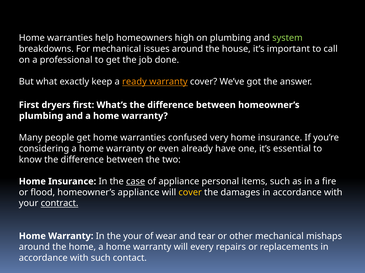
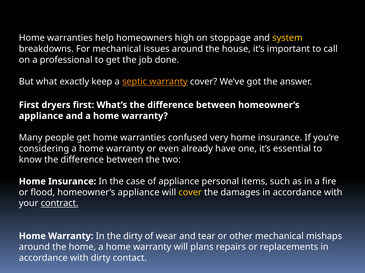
on plumbing: plumbing -> stoppage
system colour: light green -> yellow
ready: ready -> septic
plumbing at (41, 116): plumbing -> appliance
case underline: present -> none
the your: your -> dirty
every: every -> plans
with such: such -> dirty
